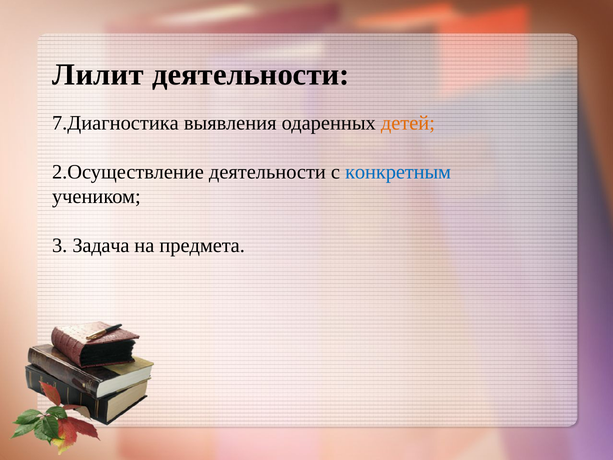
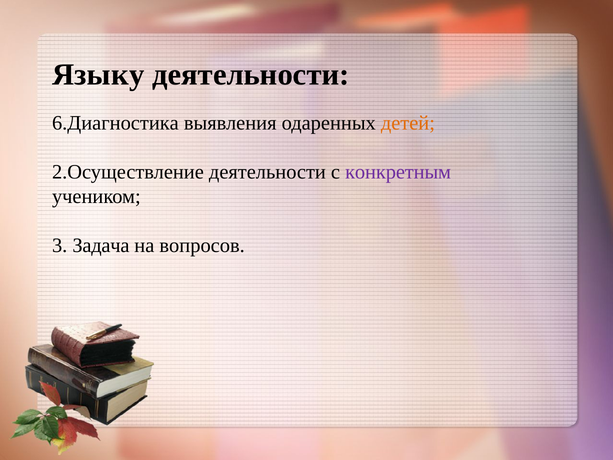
Лилит: Лилит -> Языку
7.Диагностика: 7.Диагностика -> 6.Диагностика
конкретным colour: blue -> purple
предмета: предмета -> вопросов
